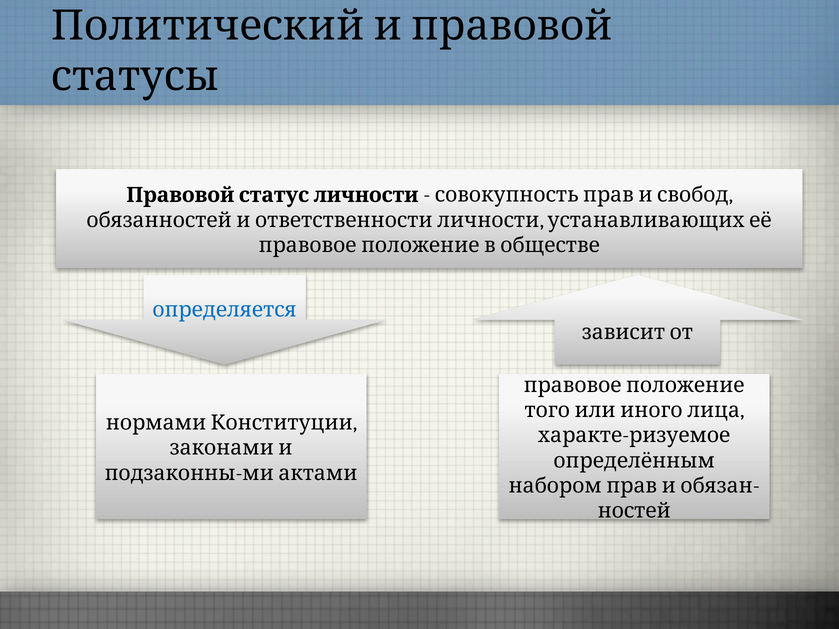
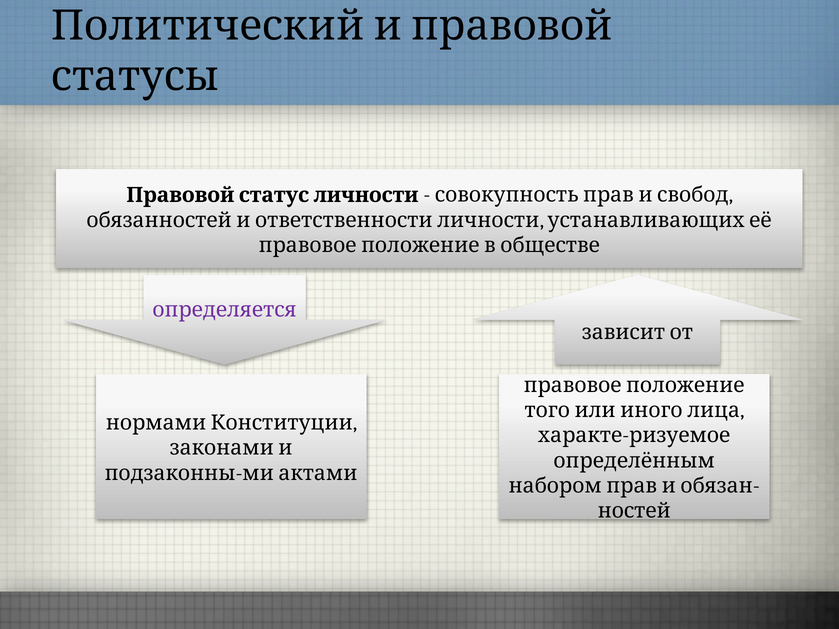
определяется colour: blue -> purple
